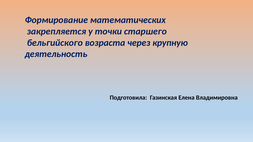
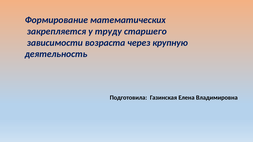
точки: точки -> труду
бельгийского: бельгийского -> зависимости
